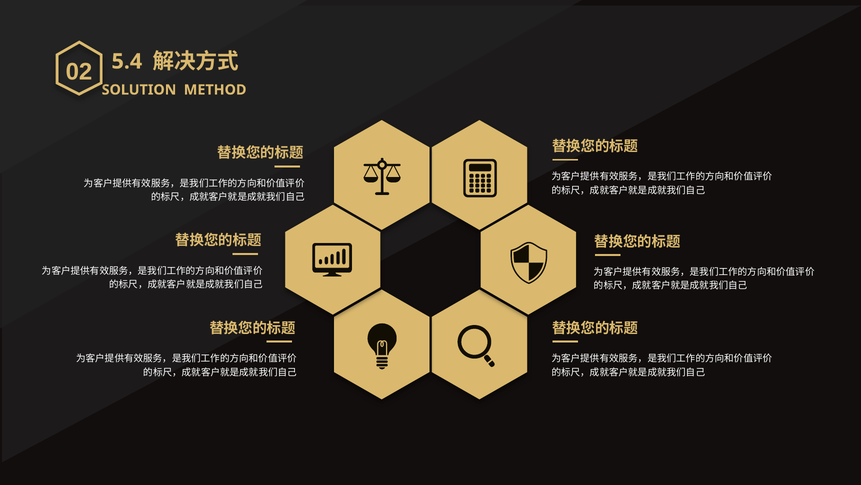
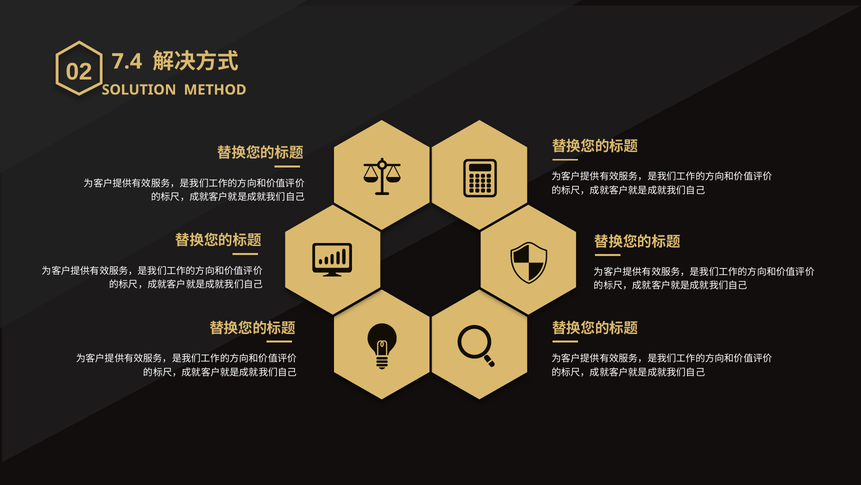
5.4: 5.4 -> 7.4
